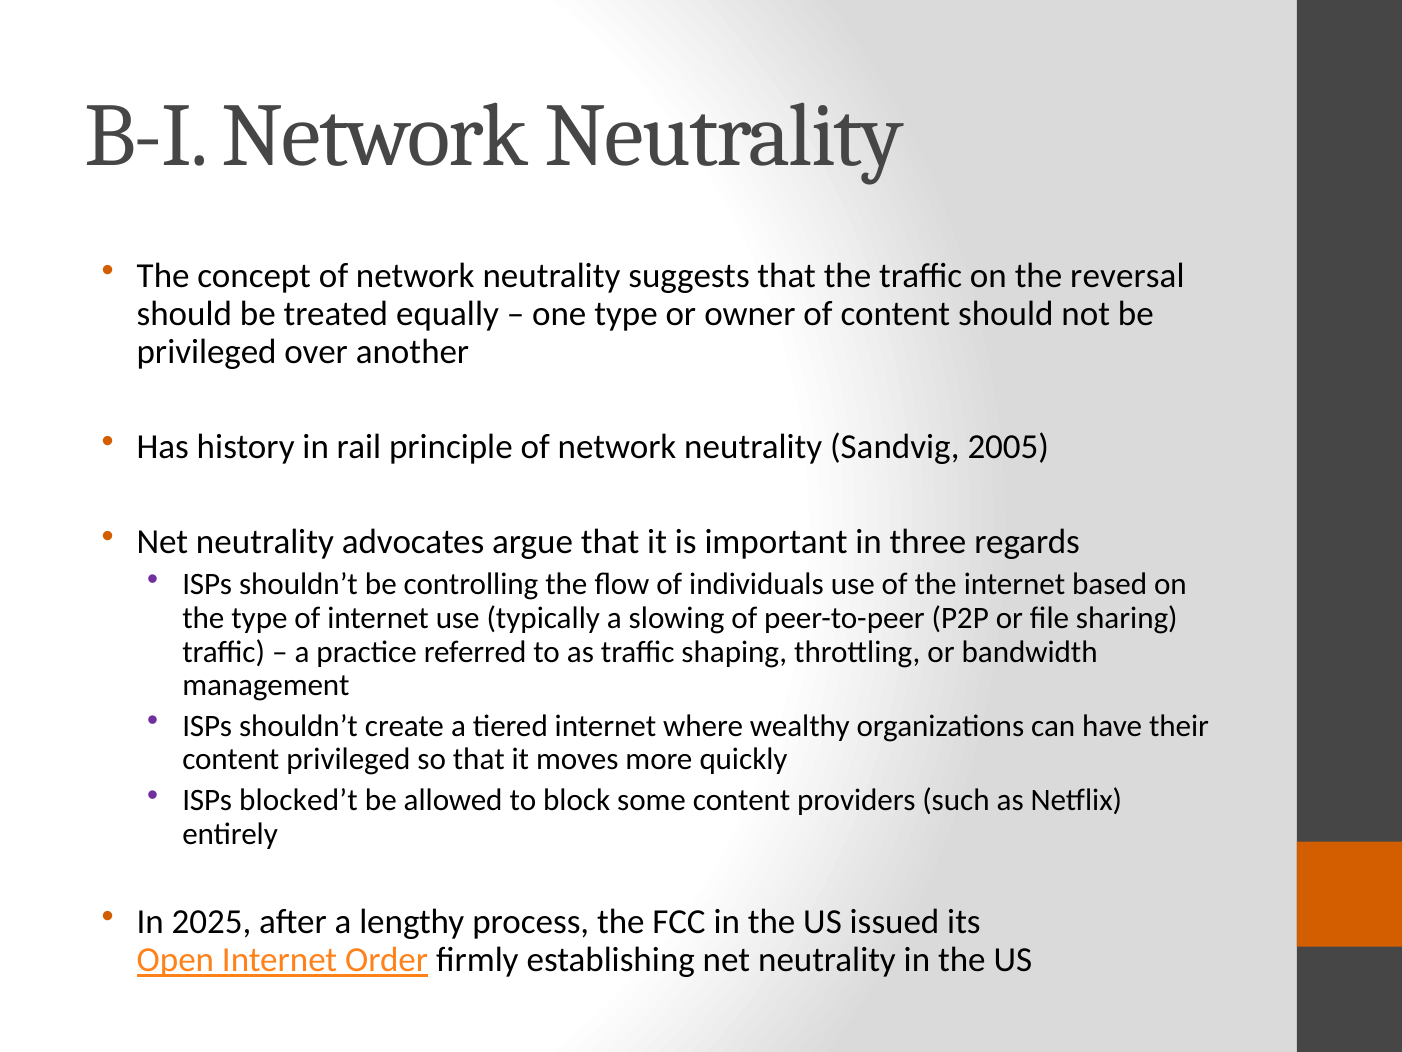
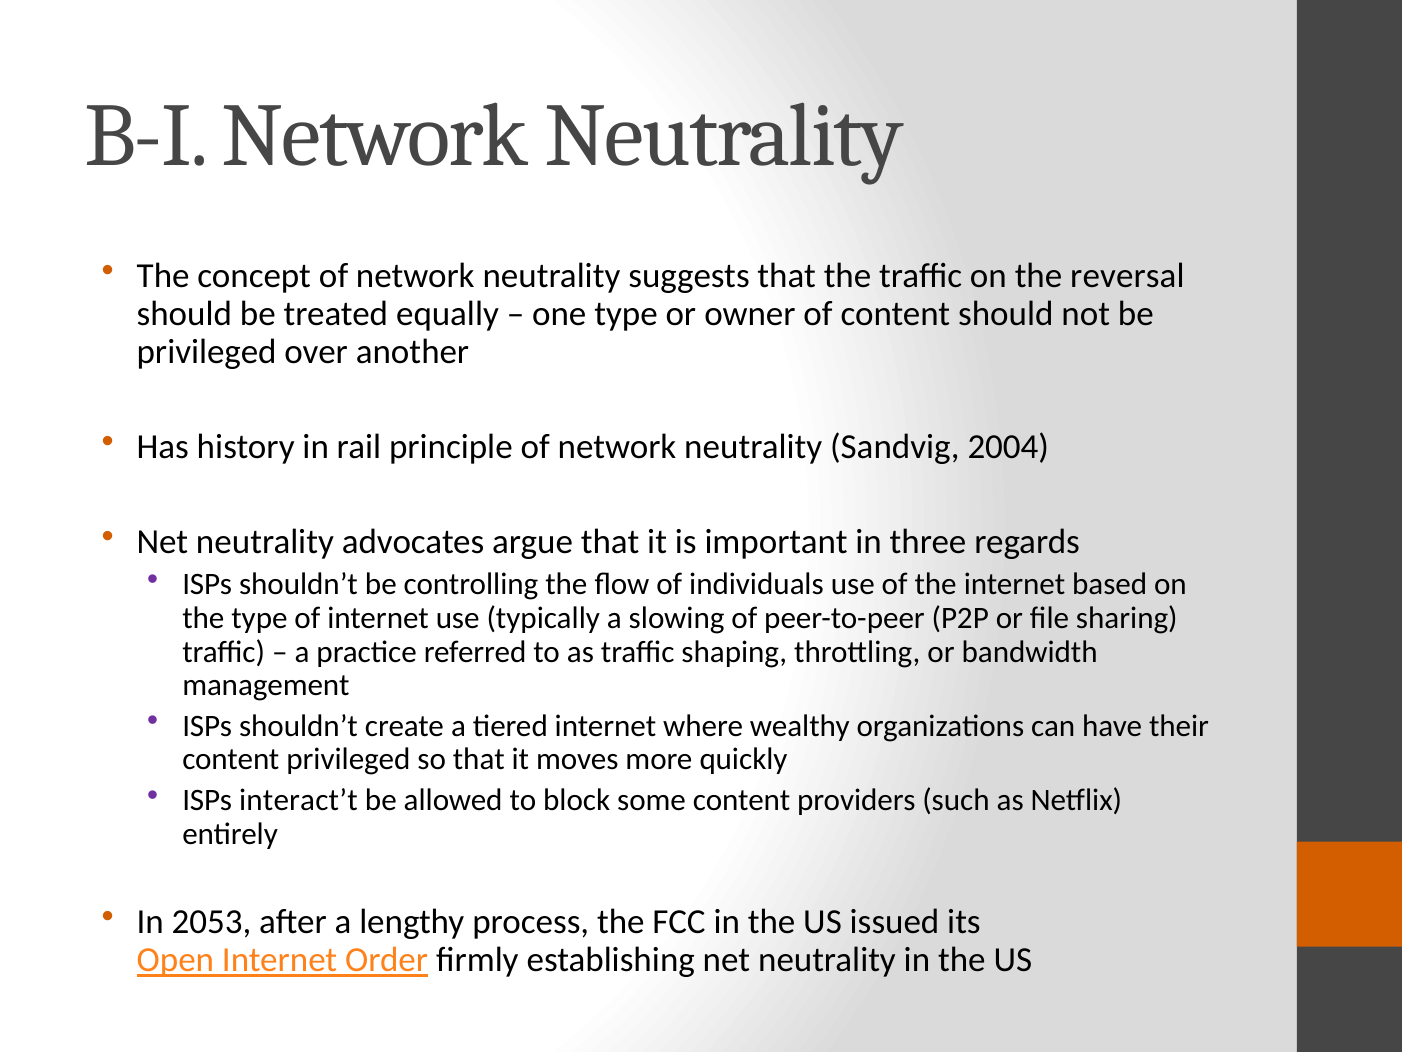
2005: 2005 -> 2004
blocked’t: blocked’t -> interact’t
2025: 2025 -> 2053
